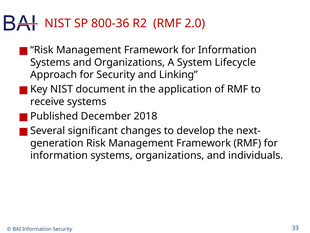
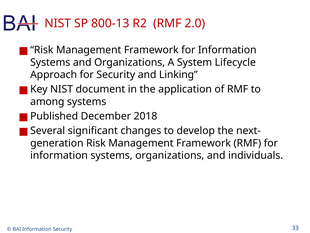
800-36: 800-36 -> 800-13
receive: receive -> among
